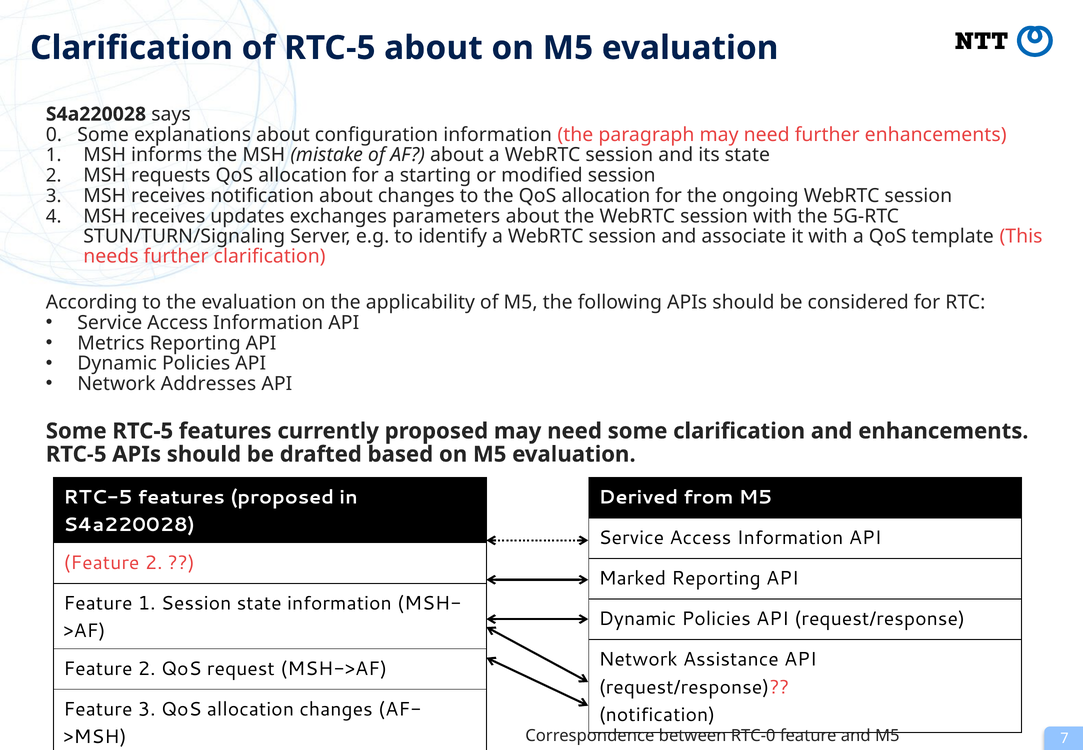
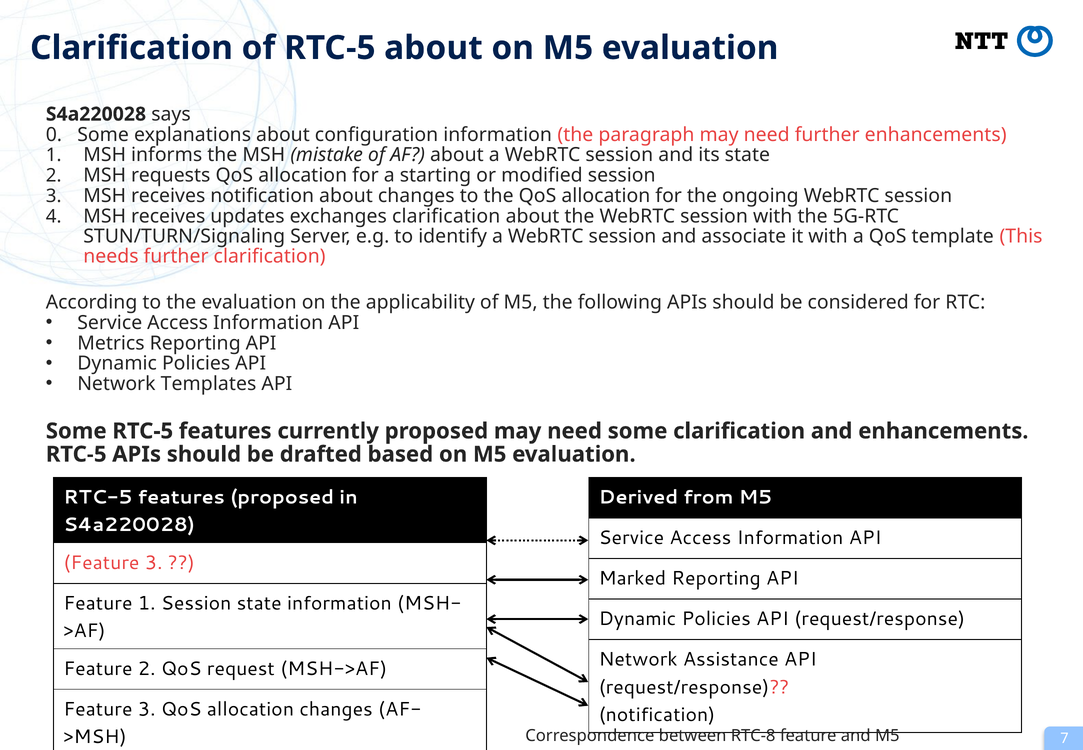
exchanges parameters: parameters -> clarification
Addresses: Addresses -> Templates
2 at (154, 562): 2 -> 3
RTC-0: RTC-0 -> RTC-8
